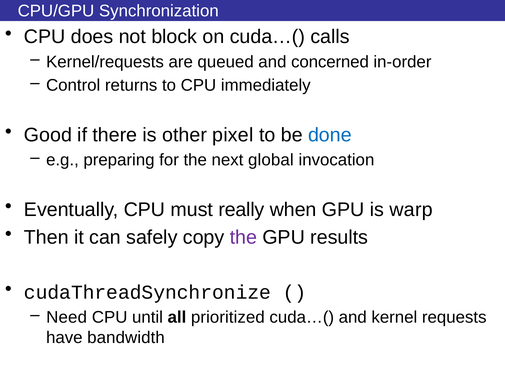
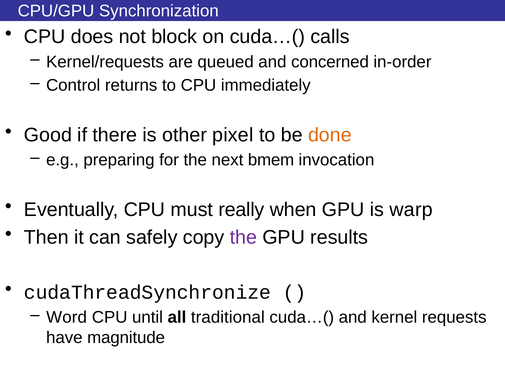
done colour: blue -> orange
global: global -> bmem
Need: Need -> Word
prioritized: prioritized -> traditional
bandwidth: bandwidth -> magnitude
